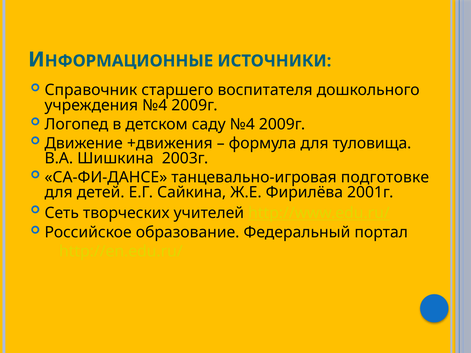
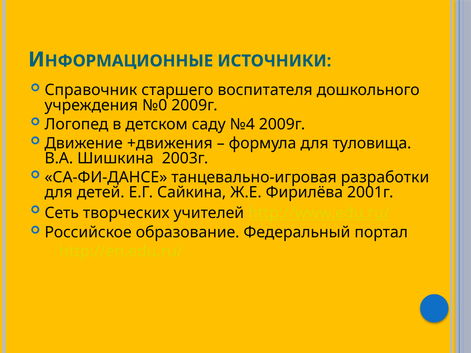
учреждения №4: №4 -> №0
подготовке: подготовке -> разработки
